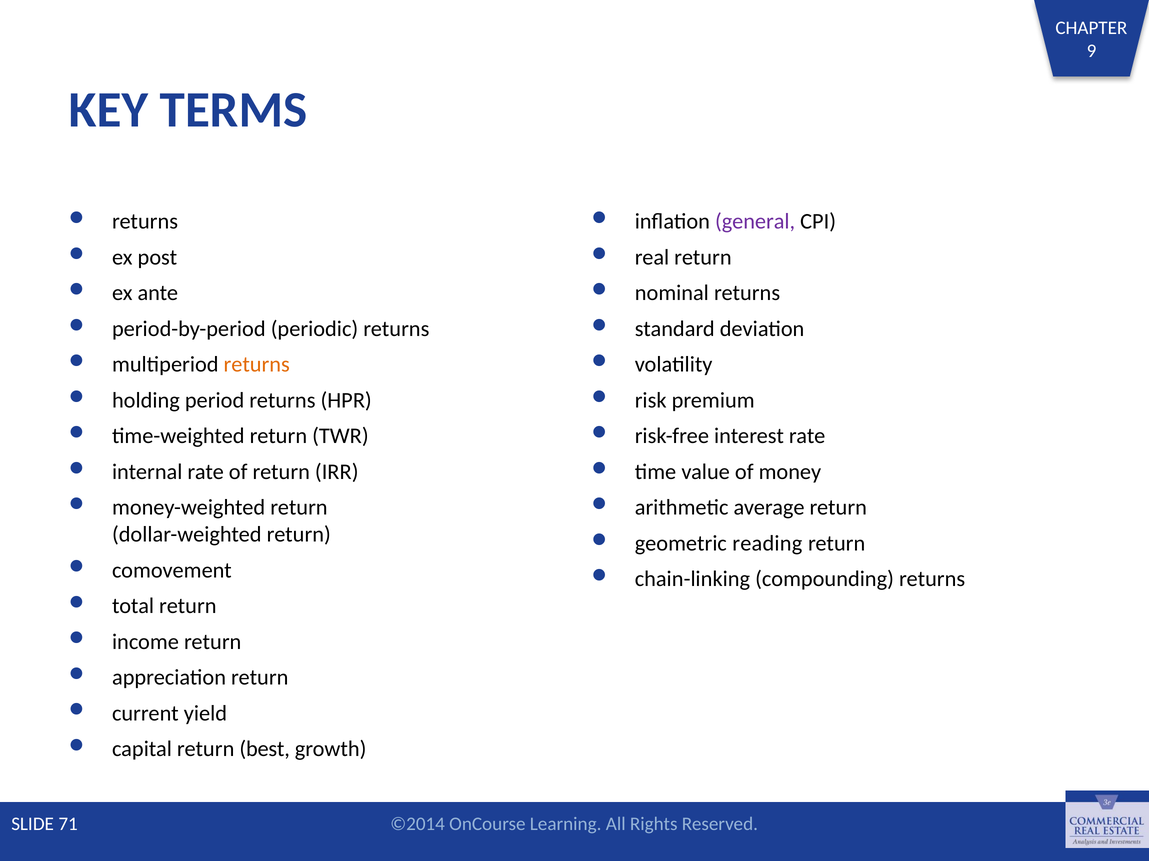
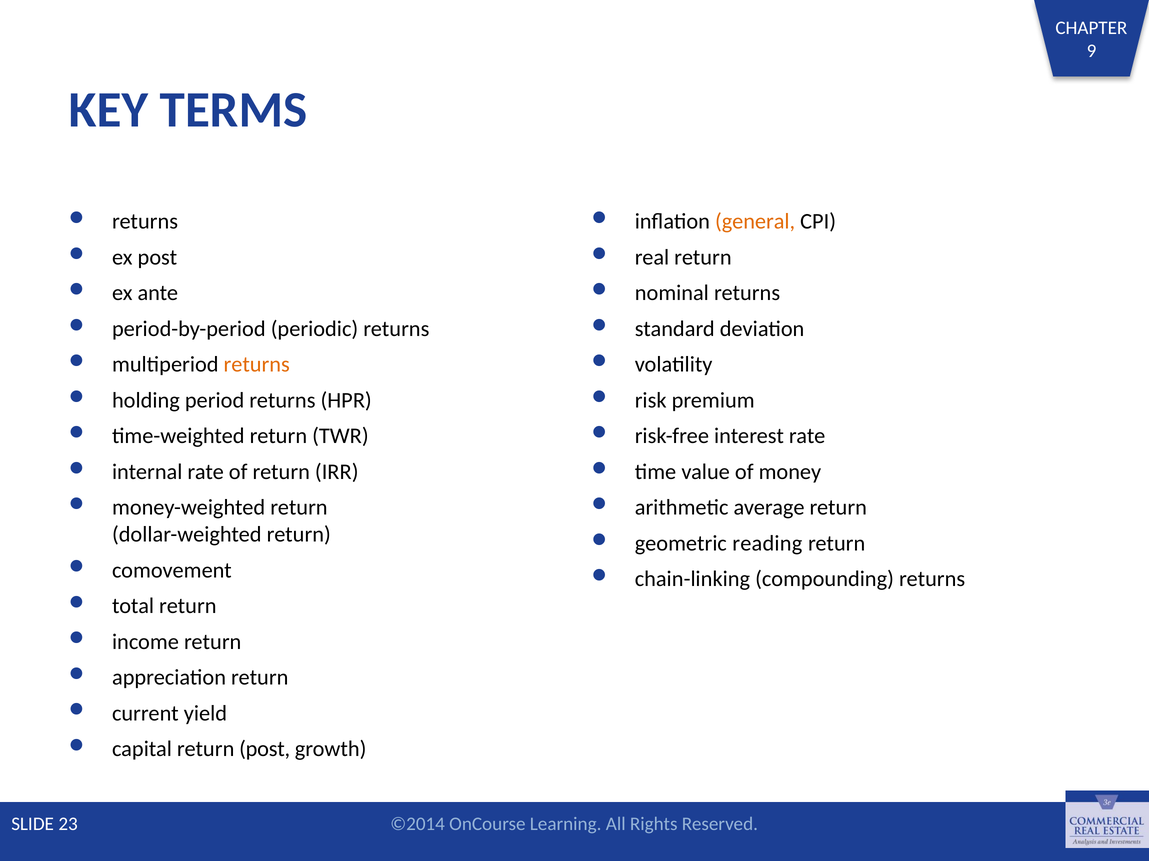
general colour: purple -> orange
return best: best -> post
71: 71 -> 23
